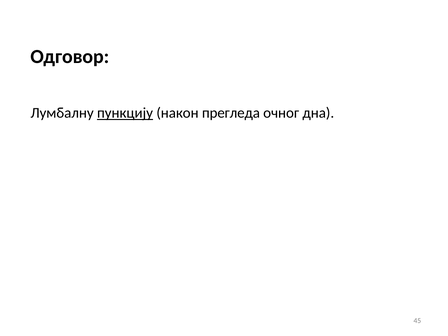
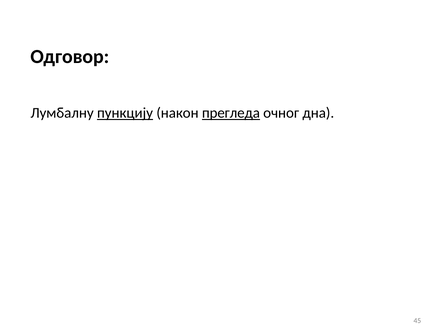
прегледа underline: none -> present
